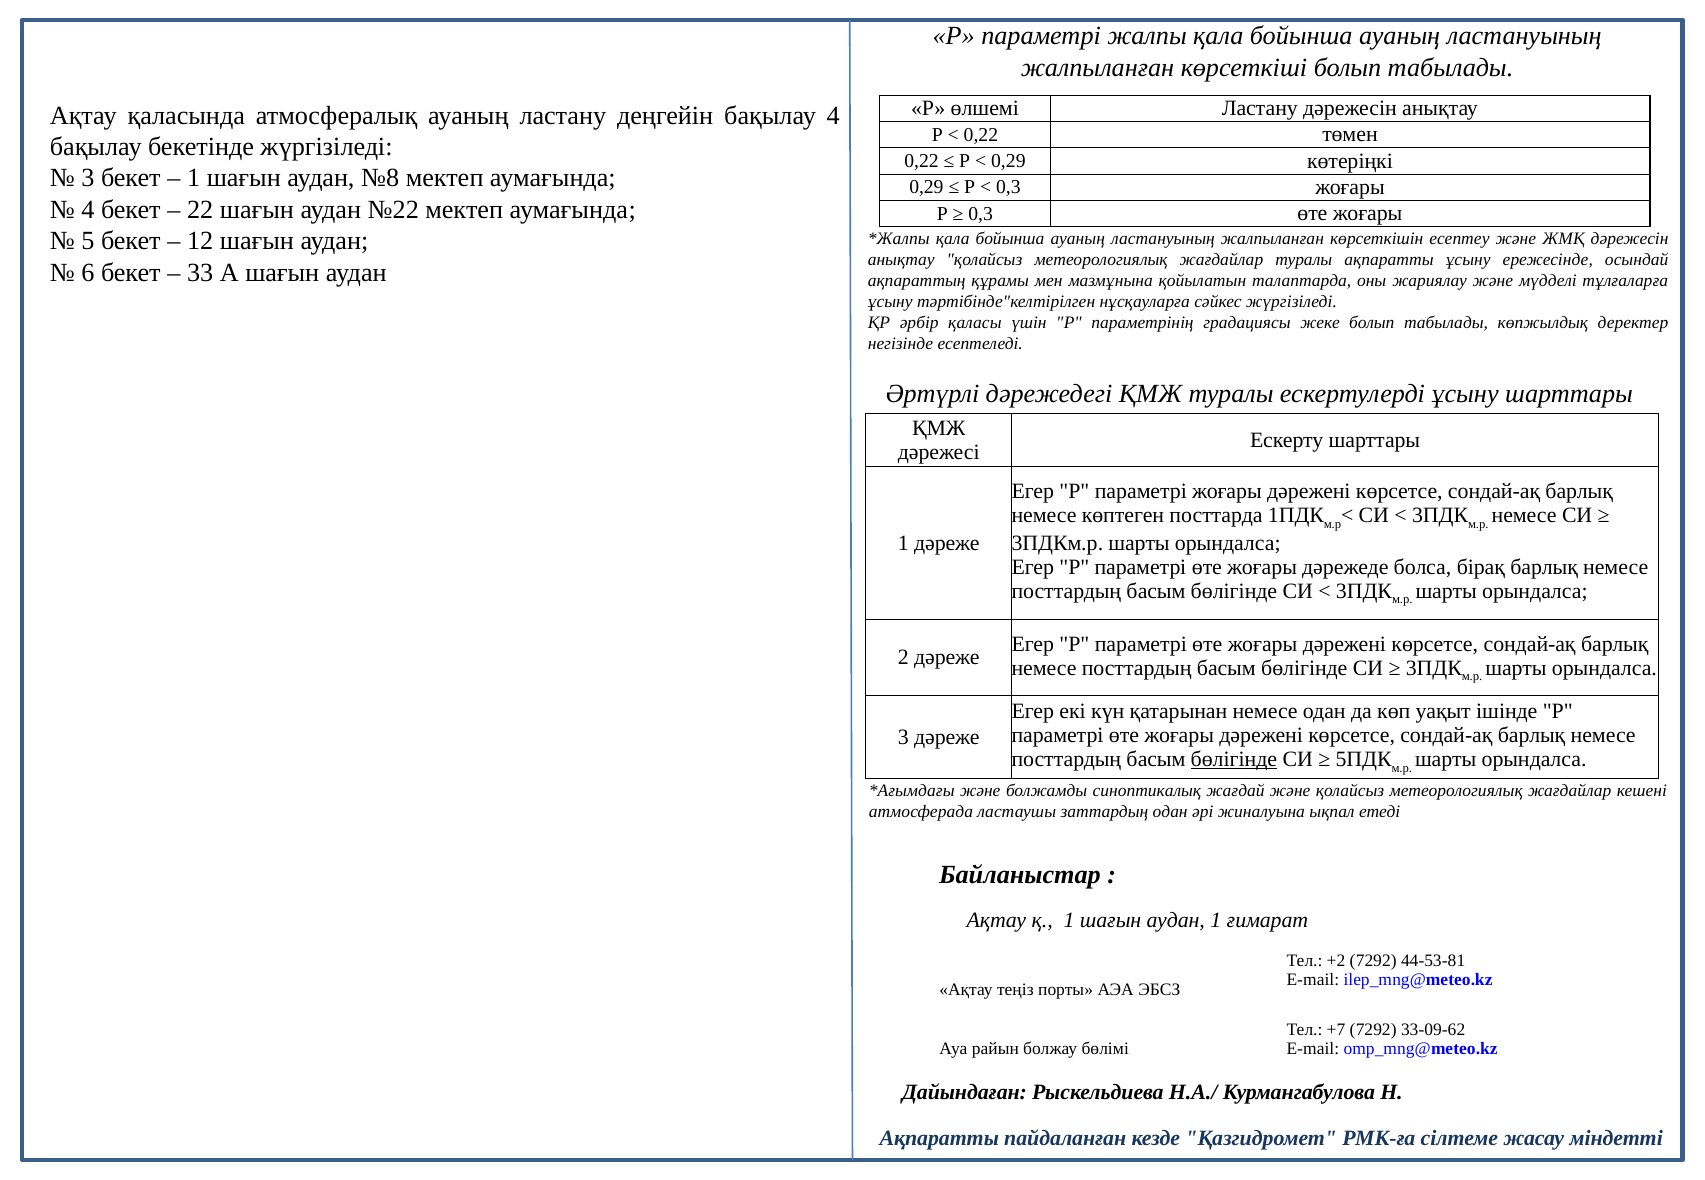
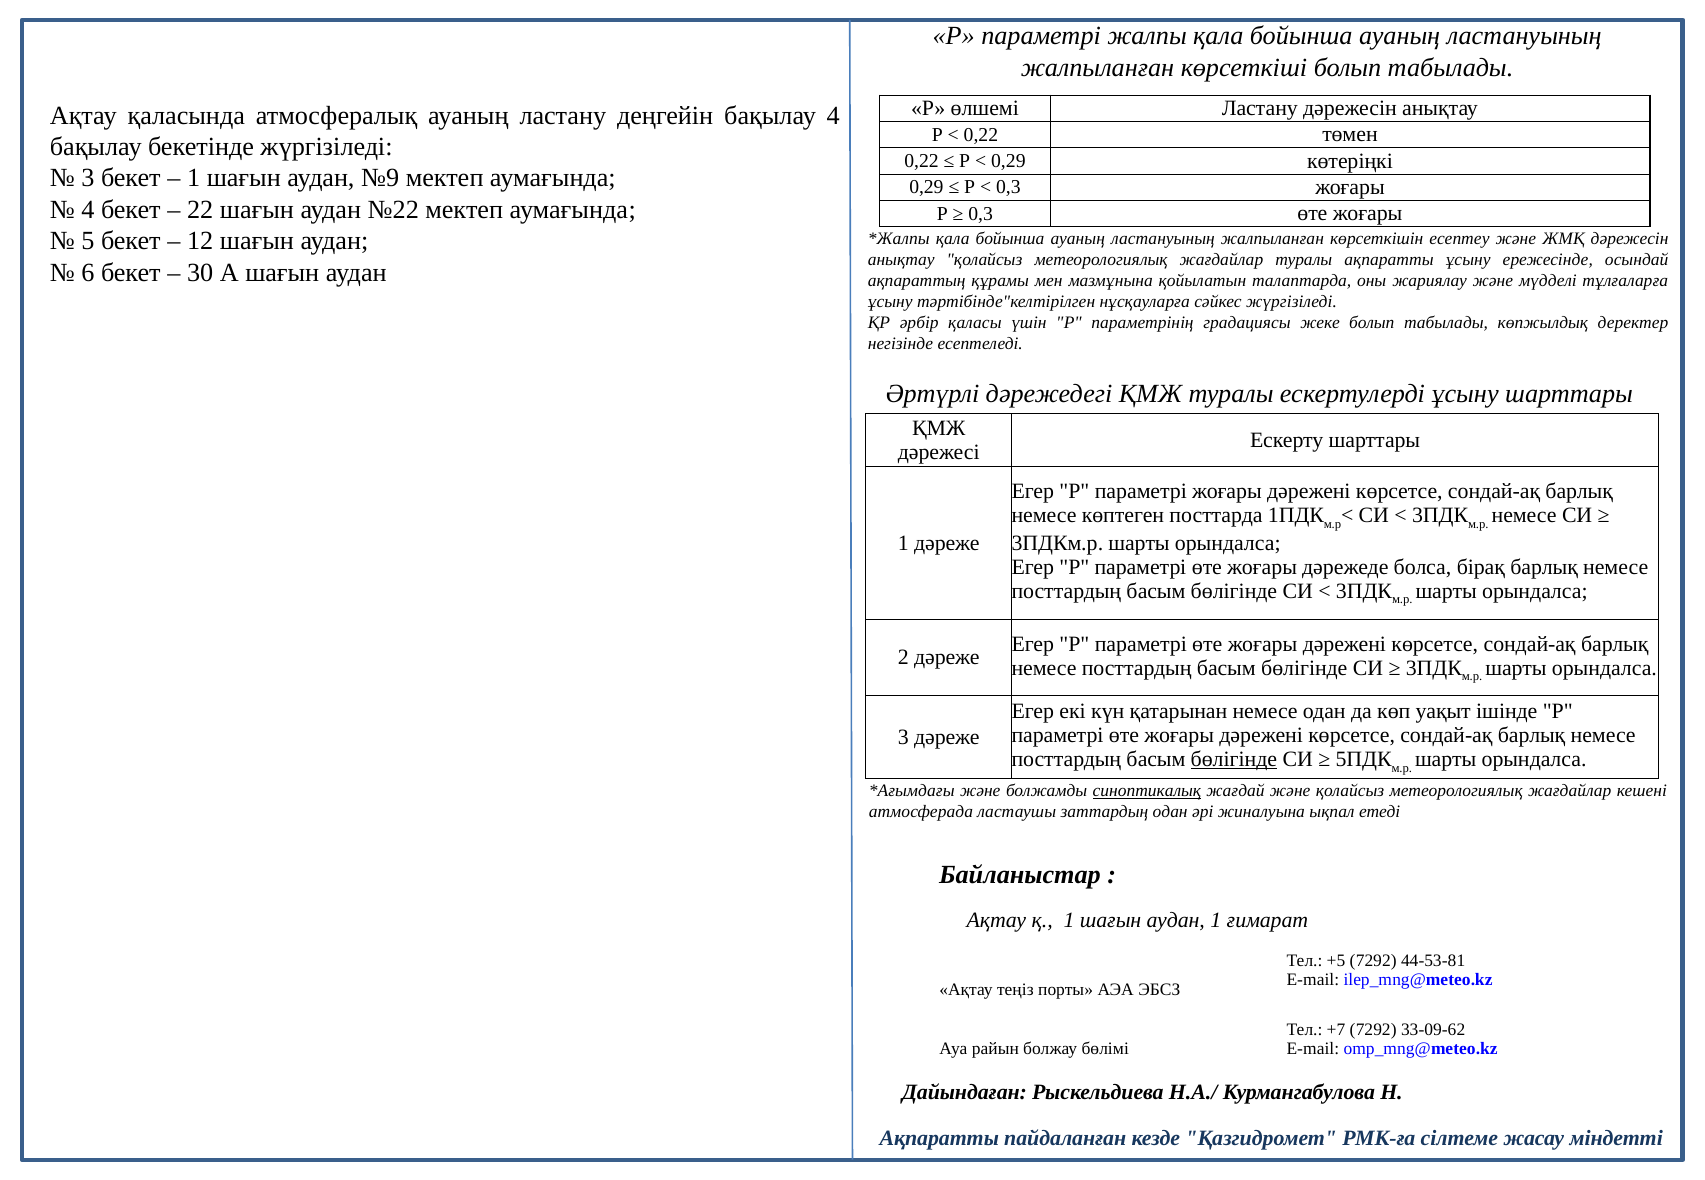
№8: №8 -> №9
33: 33 -> 30
синоптикалық underline: none -> present
+2: +2 -> +5
